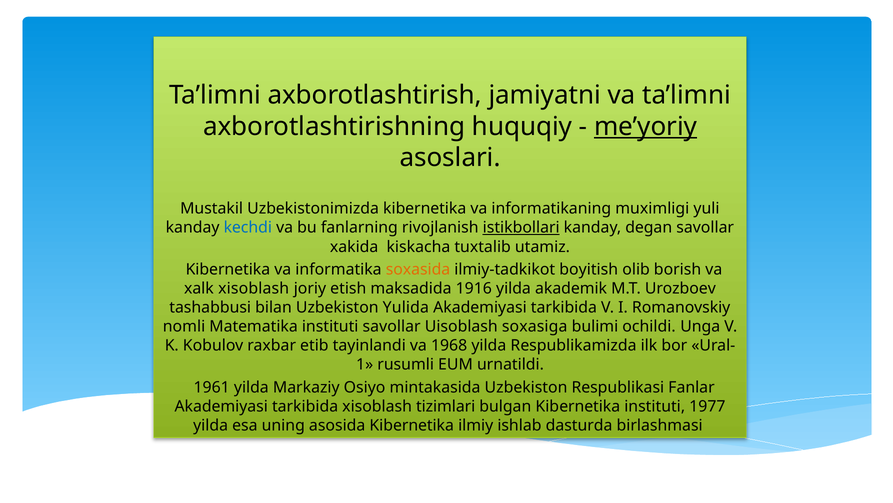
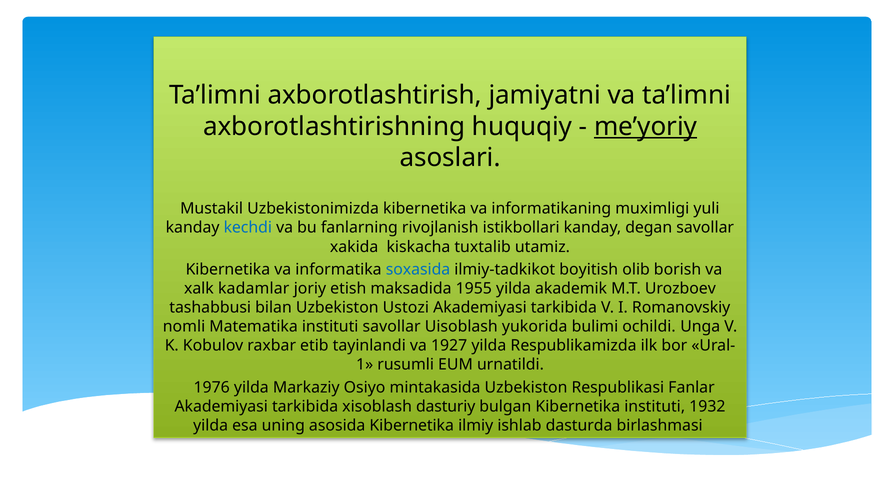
istikbollari underline: present -> none
soxasida colour: orange -> blue
xalk xisoblash: xisoblash -> kadamlar
1916: 1916 -> 1955
Yulida: Yulida -> Ustozi
soxasiga: soxasiga -> yukorida
1968: 1968 -> 1927
1961: 1961 -> 1976
tizimlari: tizimlari -> dasturiy
1977: 1977 -> 1932
